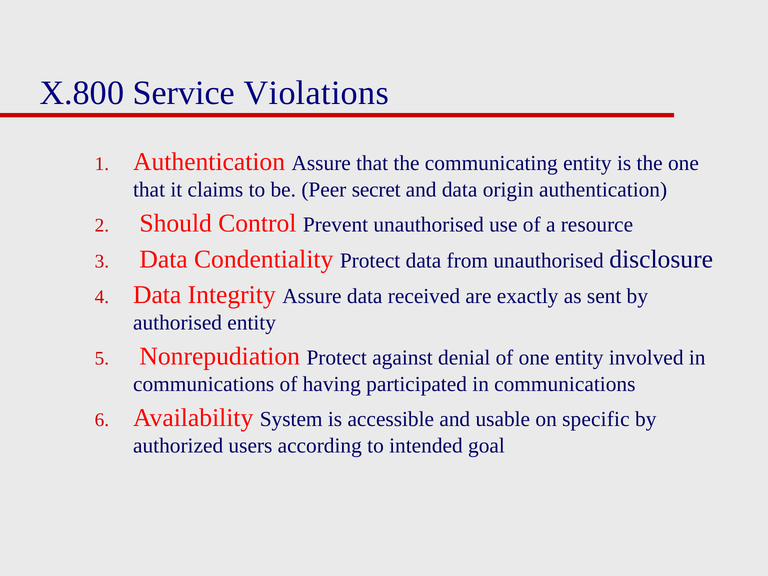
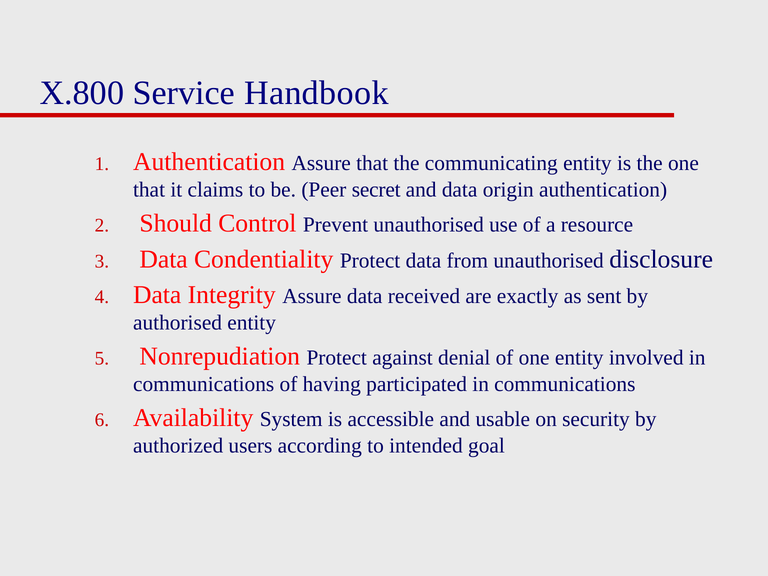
Violations: Violations -> Handbook
specific: specific -> security
